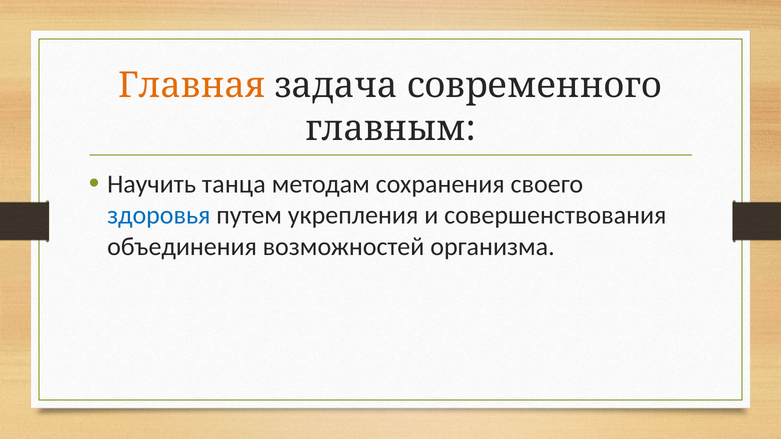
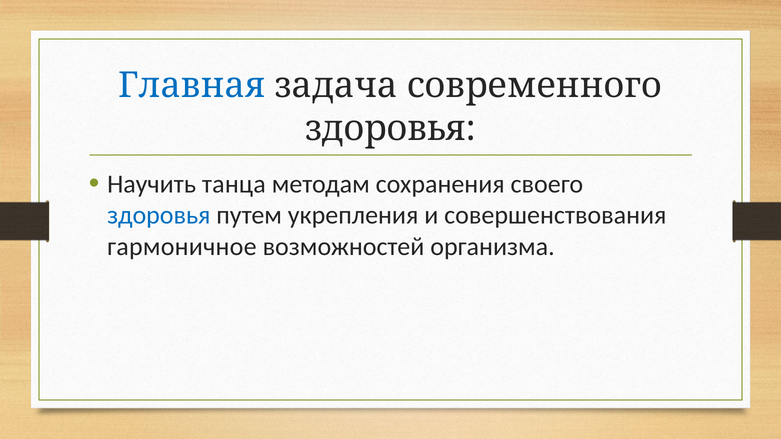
Главная colour: orange -> blue
главным at (391, 129): главным -> здоровья
объединения: объединения -> гармоничное
